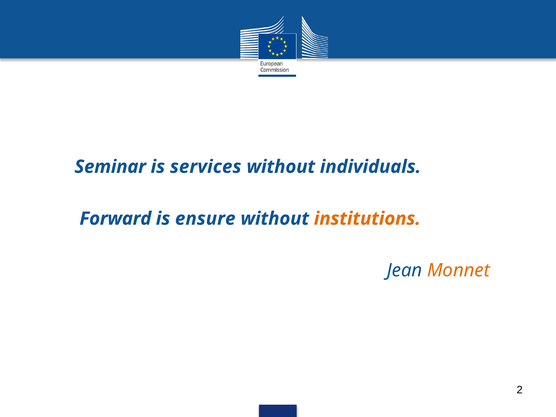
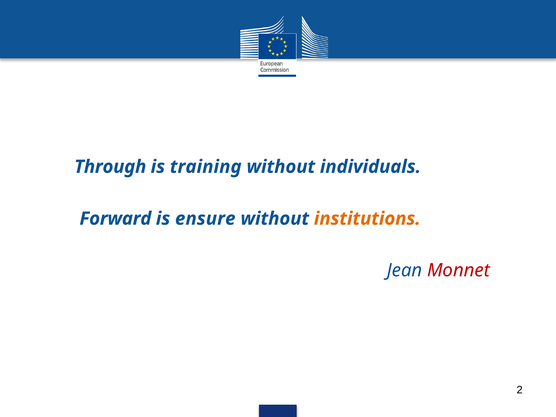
Seminar: Seminar -> Through
services: services -> training
Monnet colour: orange -> red
